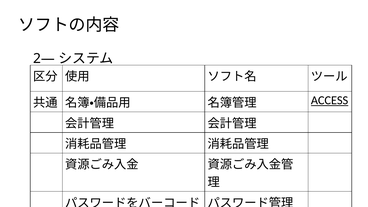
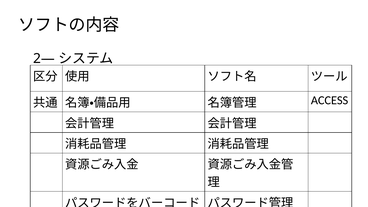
ACCESS underline: present -> none
